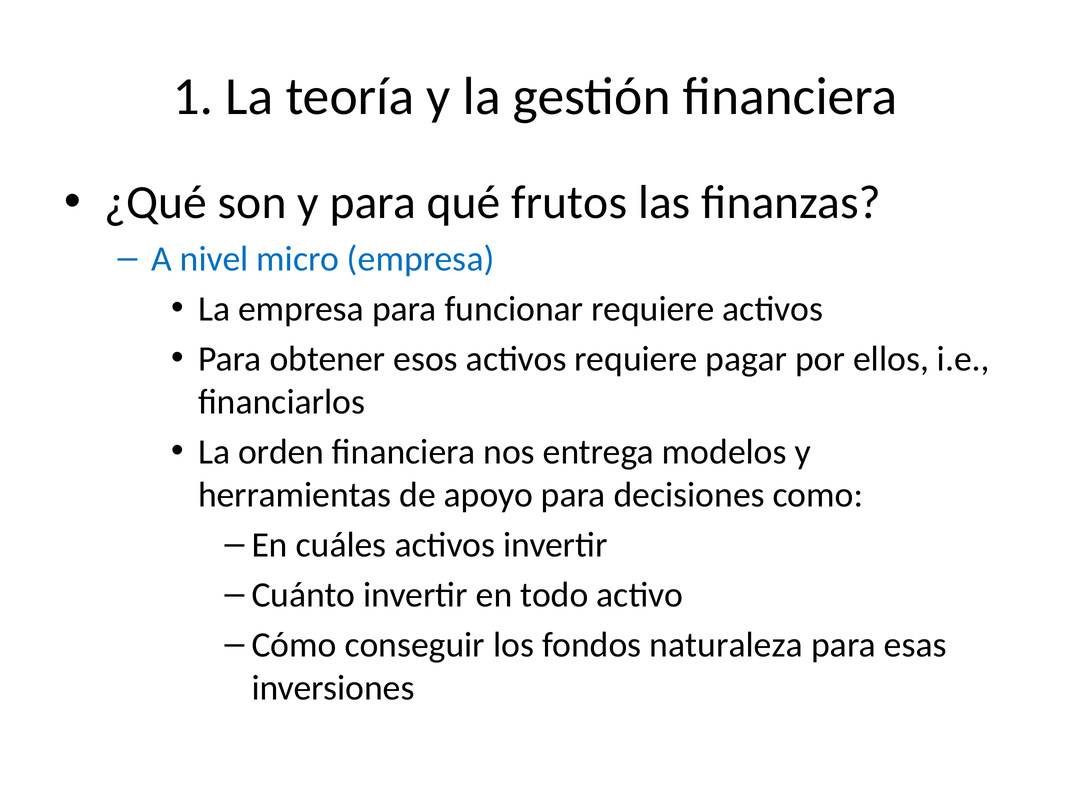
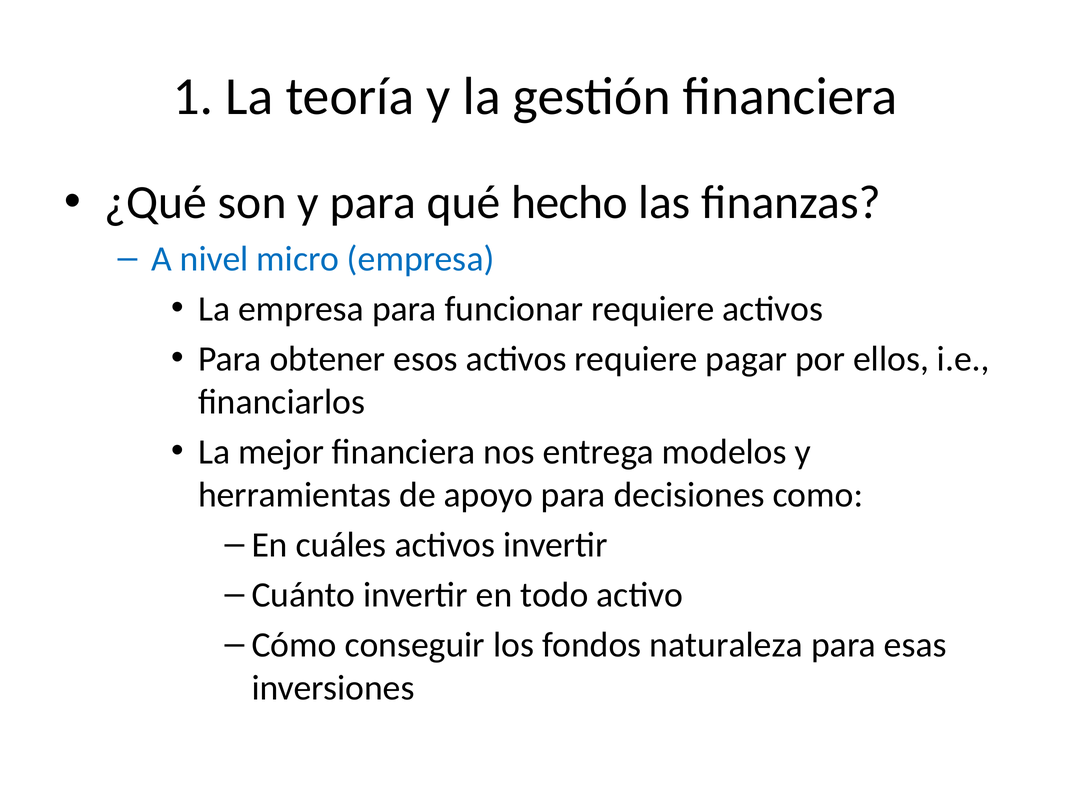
frutos: frutos -> hecho
orden: orden -> mejor
